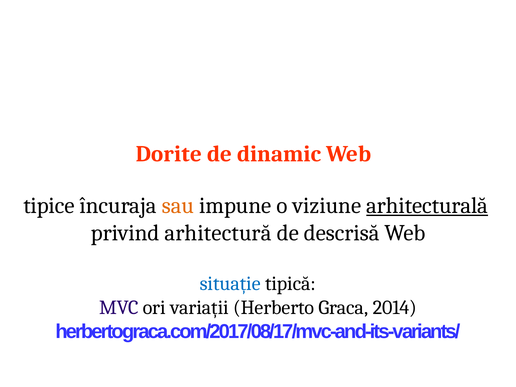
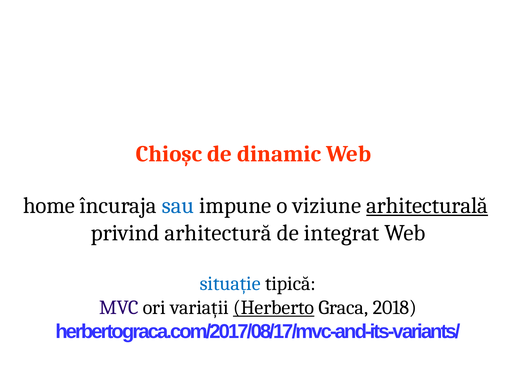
Dorite: Dorite -> Chioșc
tipice: tipice -> home
sau colour: orange -> blue
descrisă: descrisă -> integrat
Herberto underline: none -> present
2014: 2014 -> 2018
